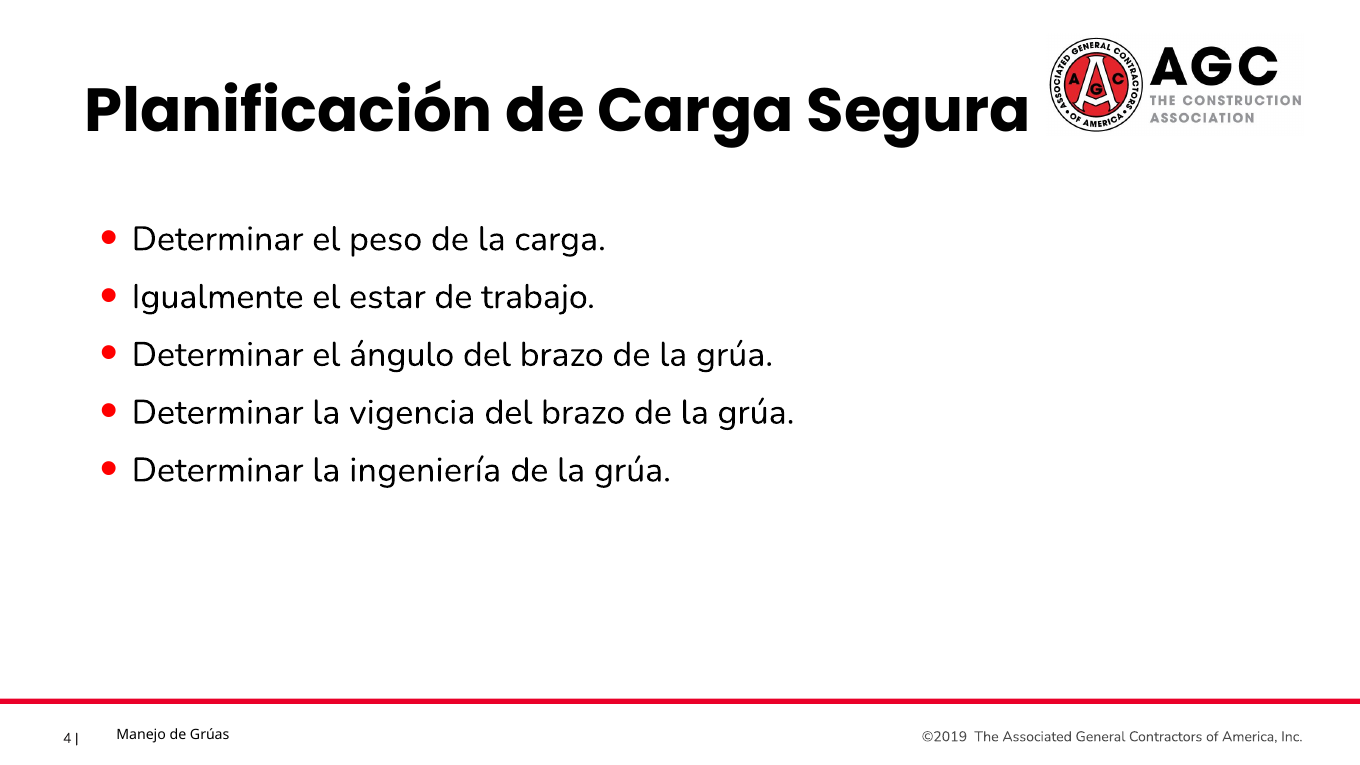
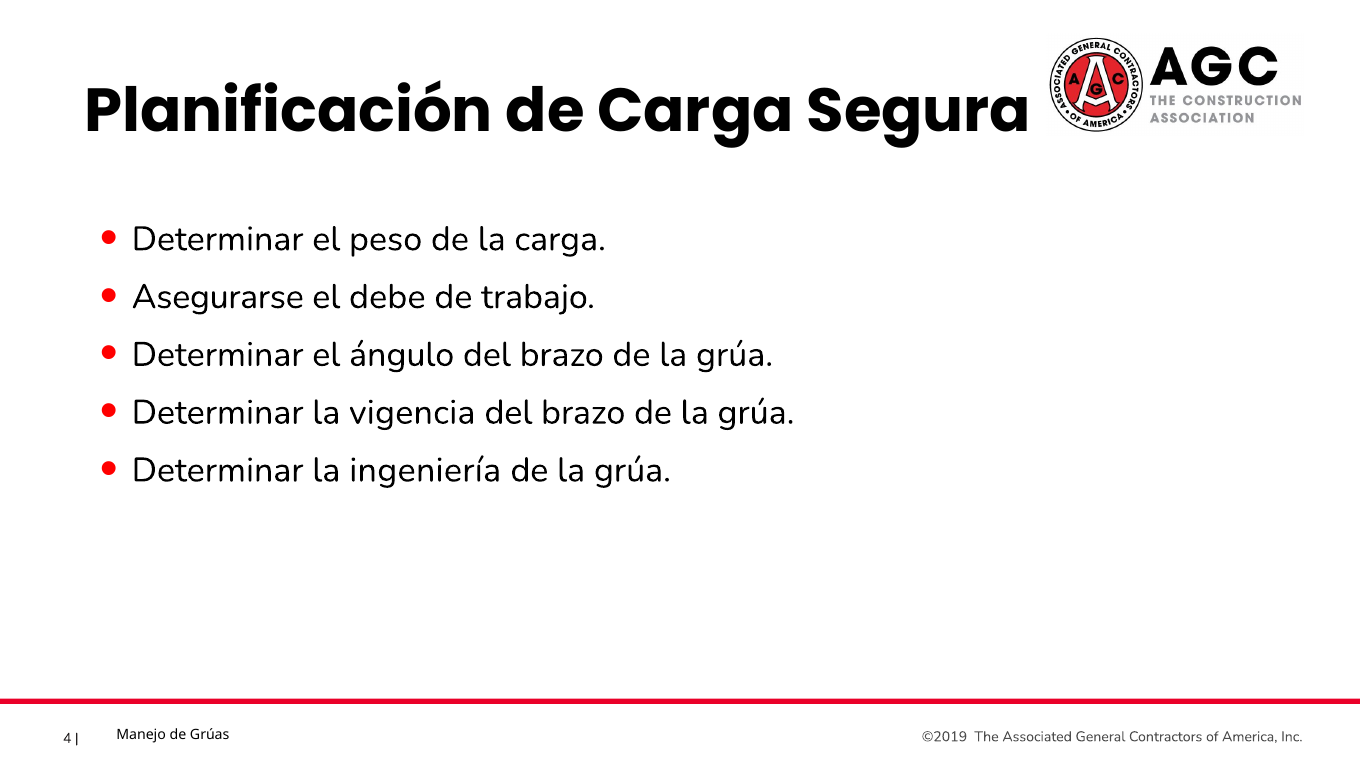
Igualmente: Igualmente -> Asegurarse
estar: estar -> debe
